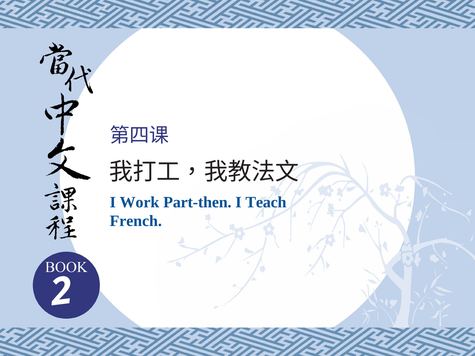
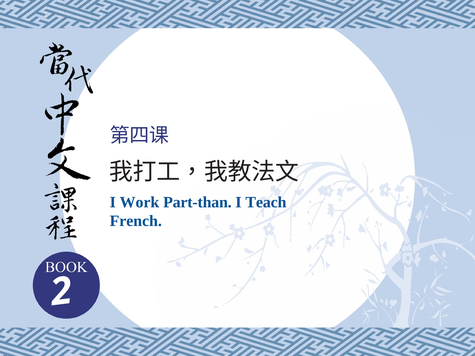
Part-then: Part-then -> Part-than
